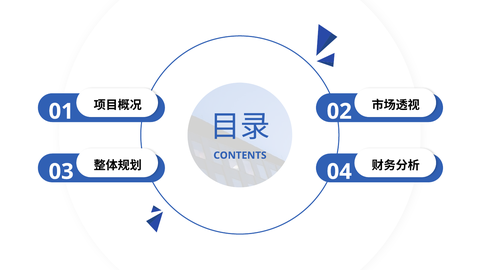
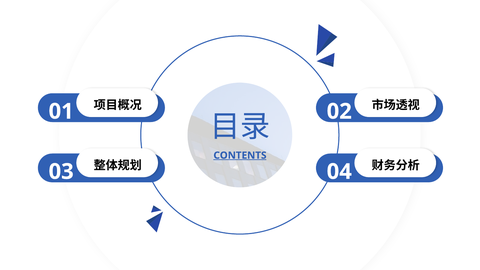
CONTENTS underline: none -> present
